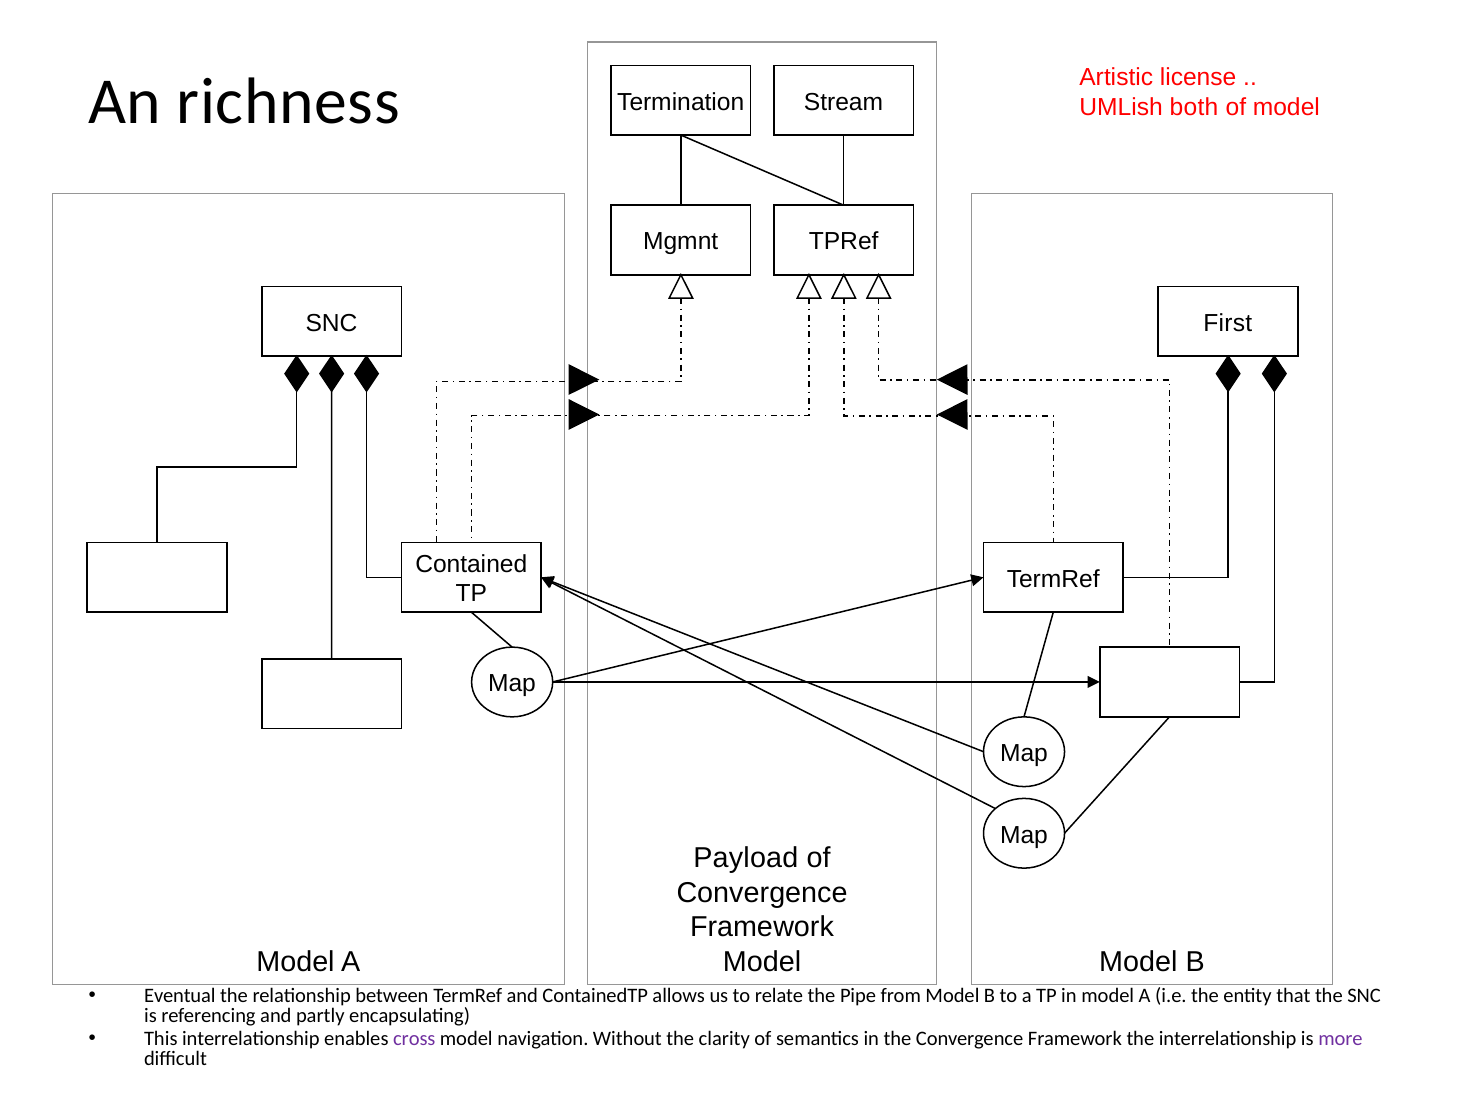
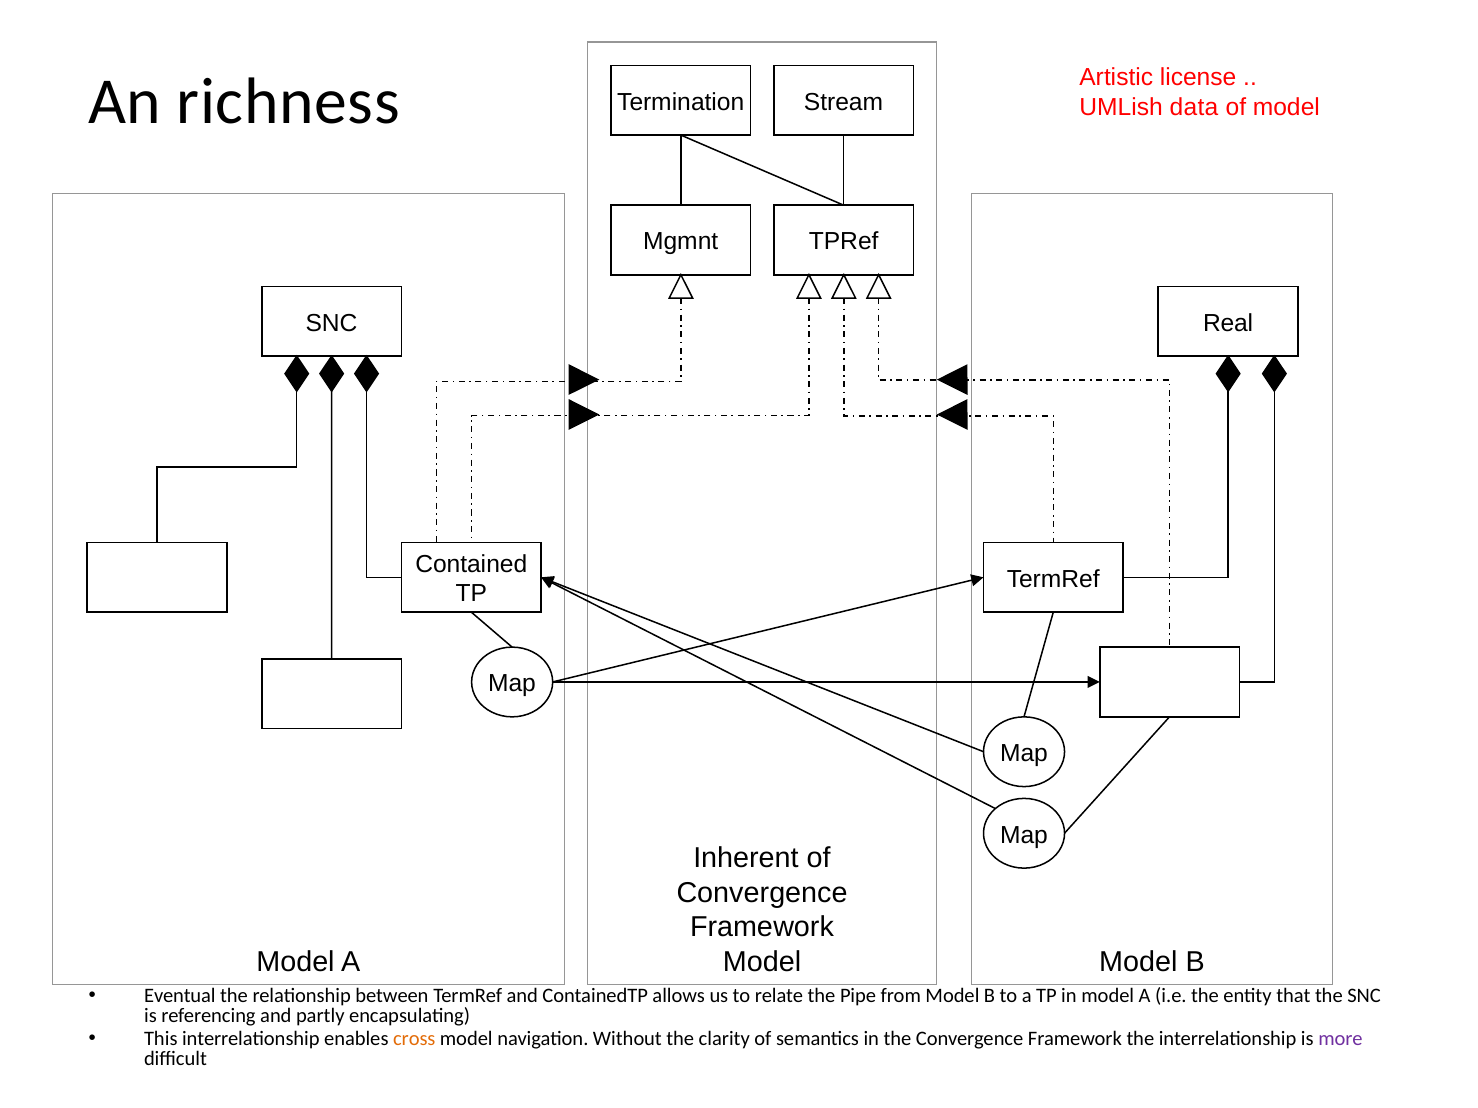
both: both -> data
First: First -> Real
Payload: Payload -> Inherent
cross colour: purple -> orange
